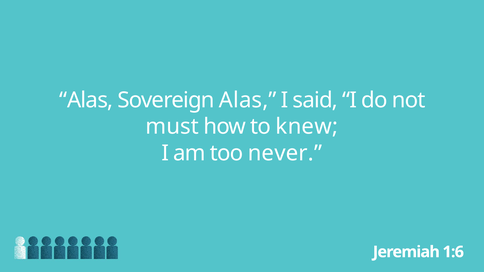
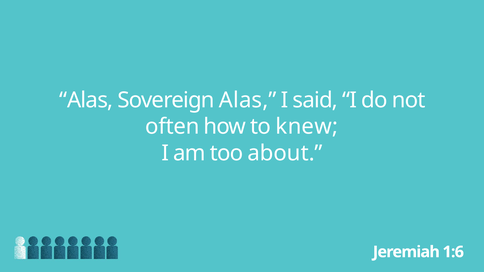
must: must -> often
never: never -> about
